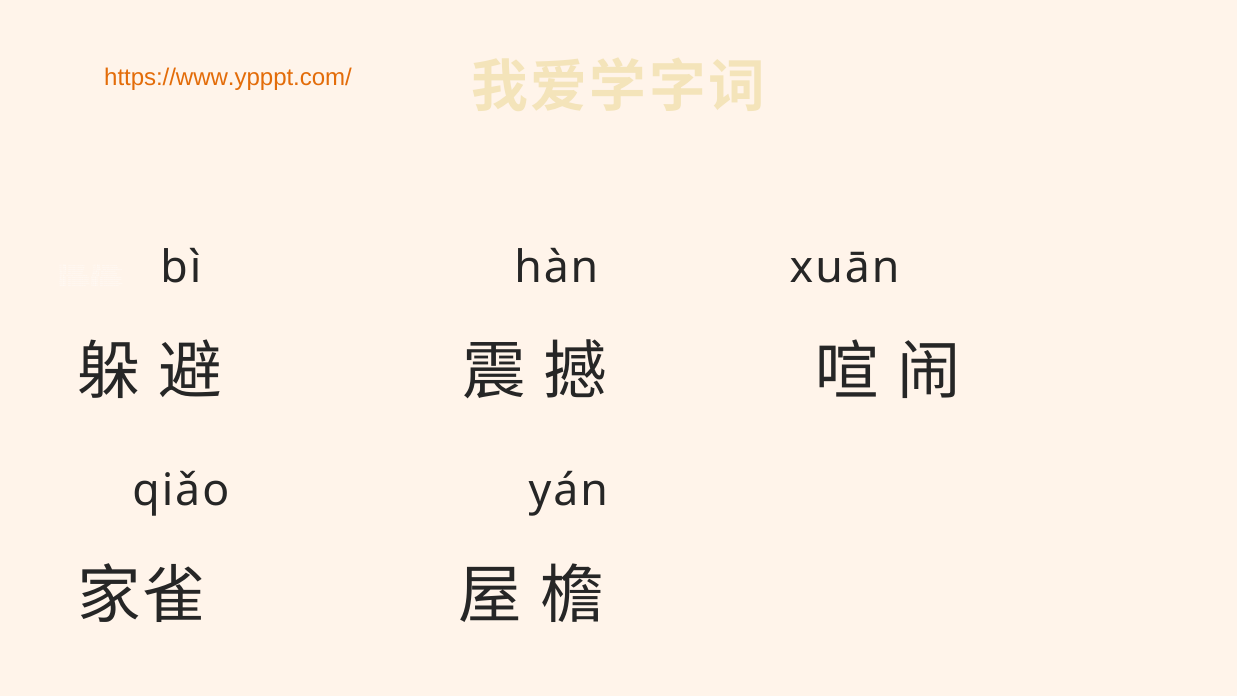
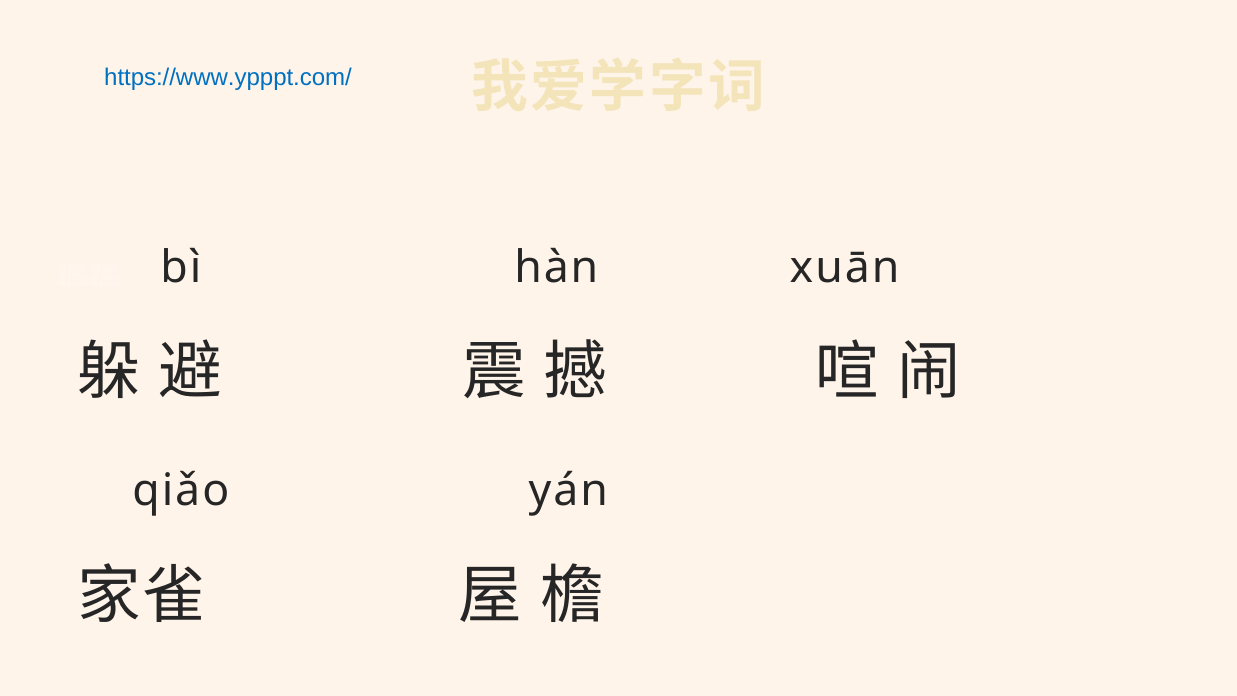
https://www.ypppt.com/ colour: orange -> blue
